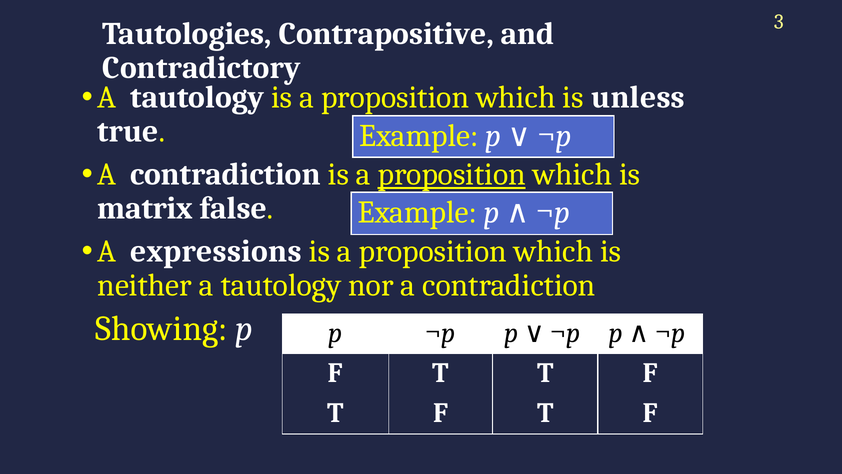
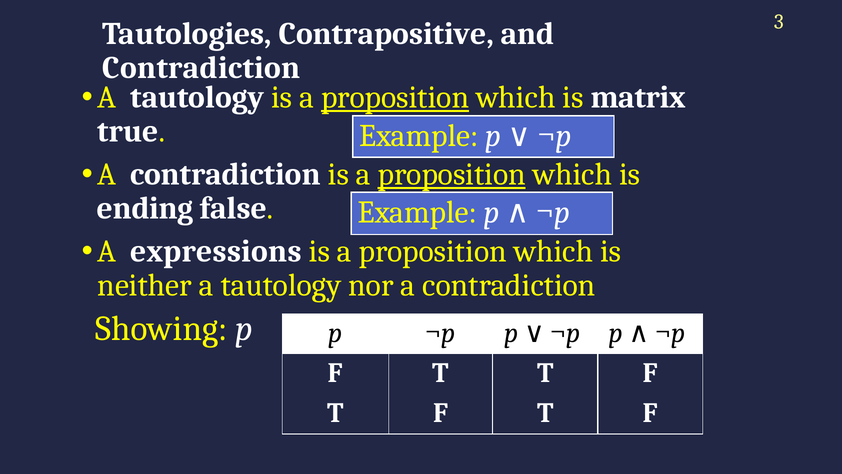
Contradictory at (202, 68): Contradictory -> Contradiction
proposition at (395, 97) underline: none -> present
unless: unless -> matrix
matrix: matrix -> ending
